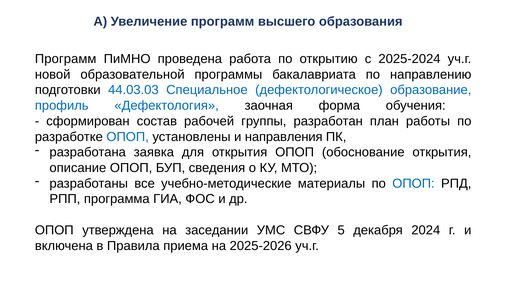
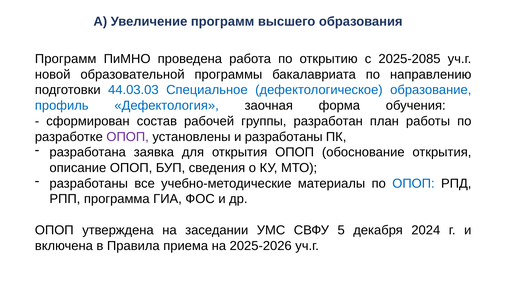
2025-2024: 2025-2024 -> 2025-2085
ОПОП at (128, 137) colour: blue -> purple
и направления: направления -> разработаны
